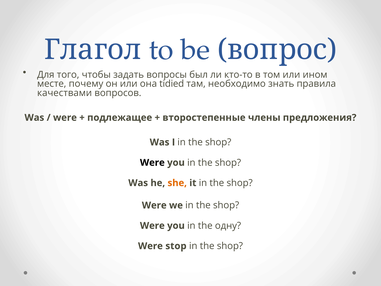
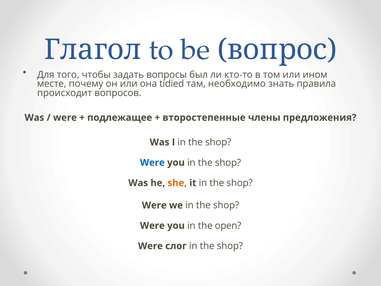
качествами: качествами -> происходит
Were at (152, 162) colour: black -> blue
одну: одну -> open
stop: stop -> слог
